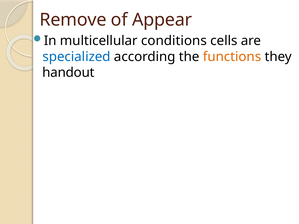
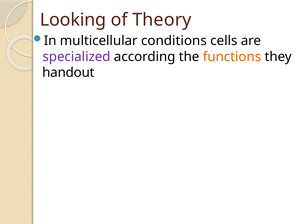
Remove: Remove -> Looking
Appear: Appear -> Theory
specialized colour: blue -> purple
